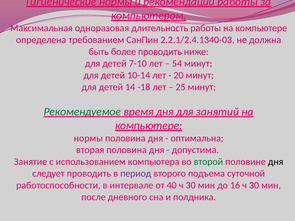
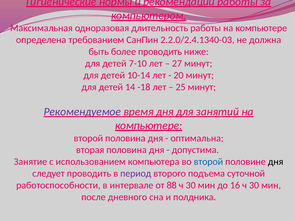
2.2.1/2.4.1340-03: 2.2.1/2.4.1340-03 -> 2.2.0/2.4.1340-03
54: 54 -> 27
Рекомендуемое colour: green -> purple
нормы at (88, 138): нормы -> второй
второй at (208, 162) colour: green -> blue
40: 40 -> 88
